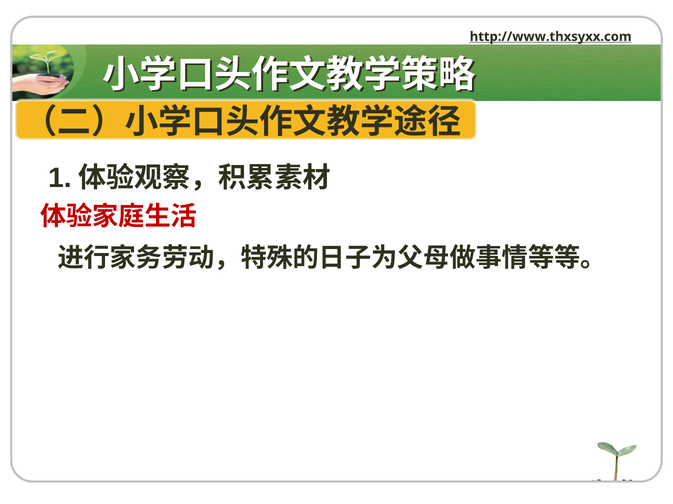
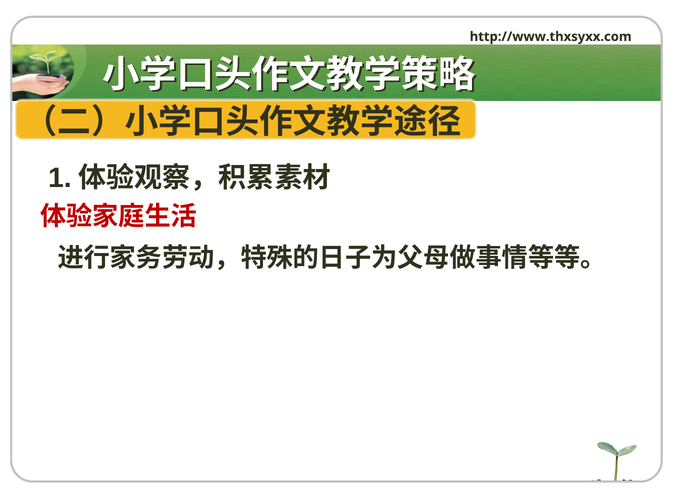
http://www.thxsyxx.com underline: present -> none
